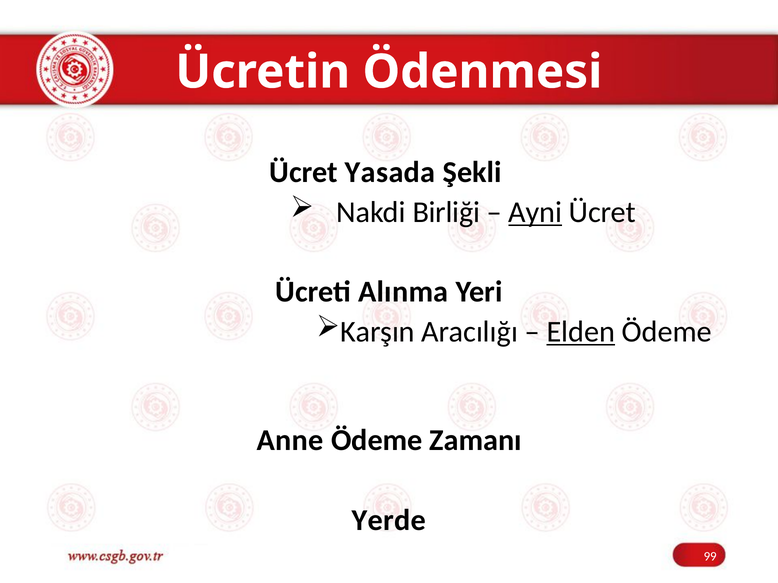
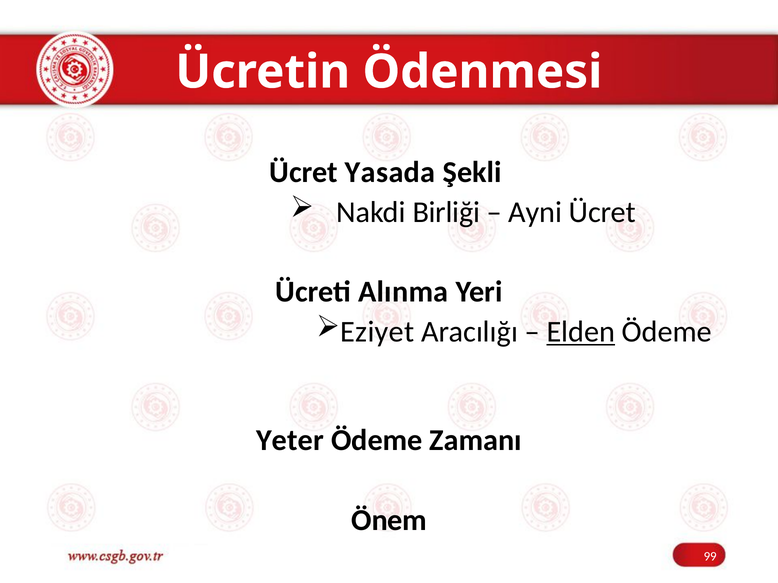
Ayni underline: present -> none
Karşın: Karşın -> Eziyet
Anne: Anne -> Yeter
Yerde: Yerde -> Önem
